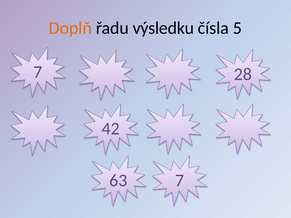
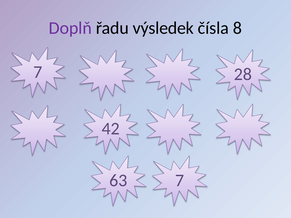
Doplň colour: orange -> purple
výsledku: výsledku -> výsledek
5: 5 -> 8
